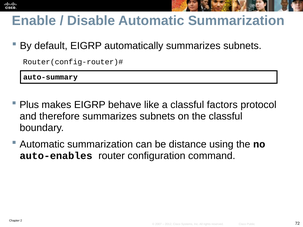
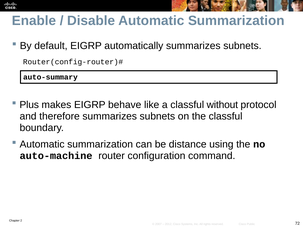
factors: factors -> without
auto-enables: auto-enables -> auto-machine
